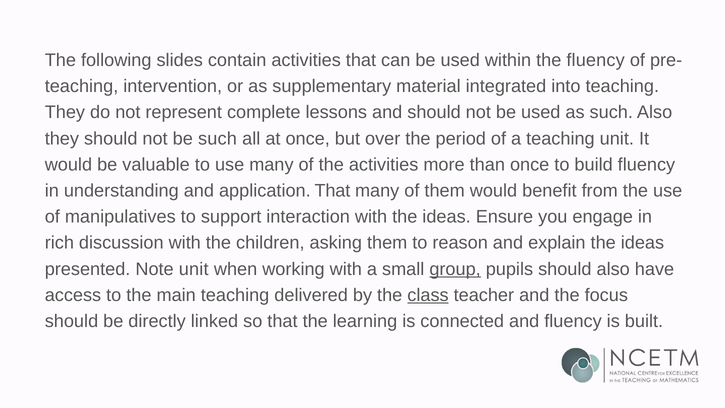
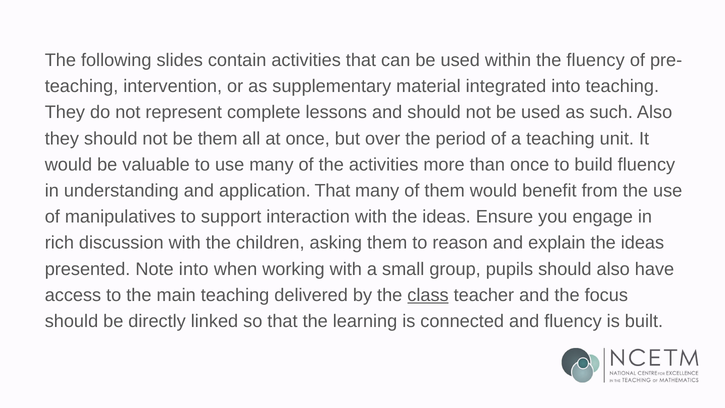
be such: such -> them
Note unit: unit -> into
group underline: present -> none
